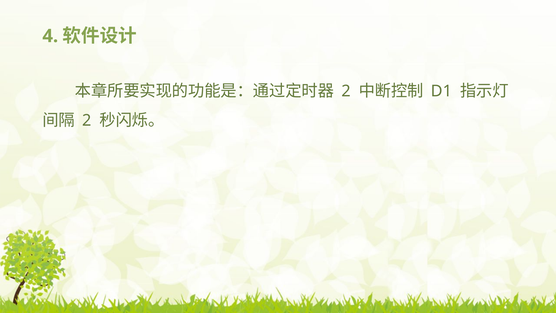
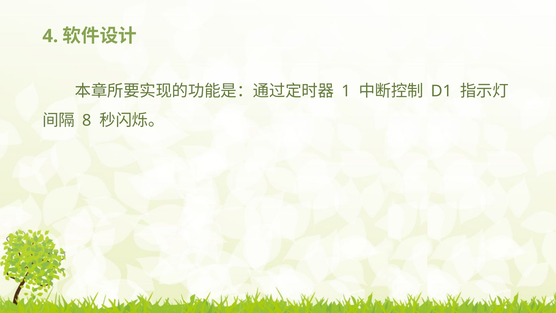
2 at (346, 91): 2 -> 1
2 at (87, 120): 2 -> 8
